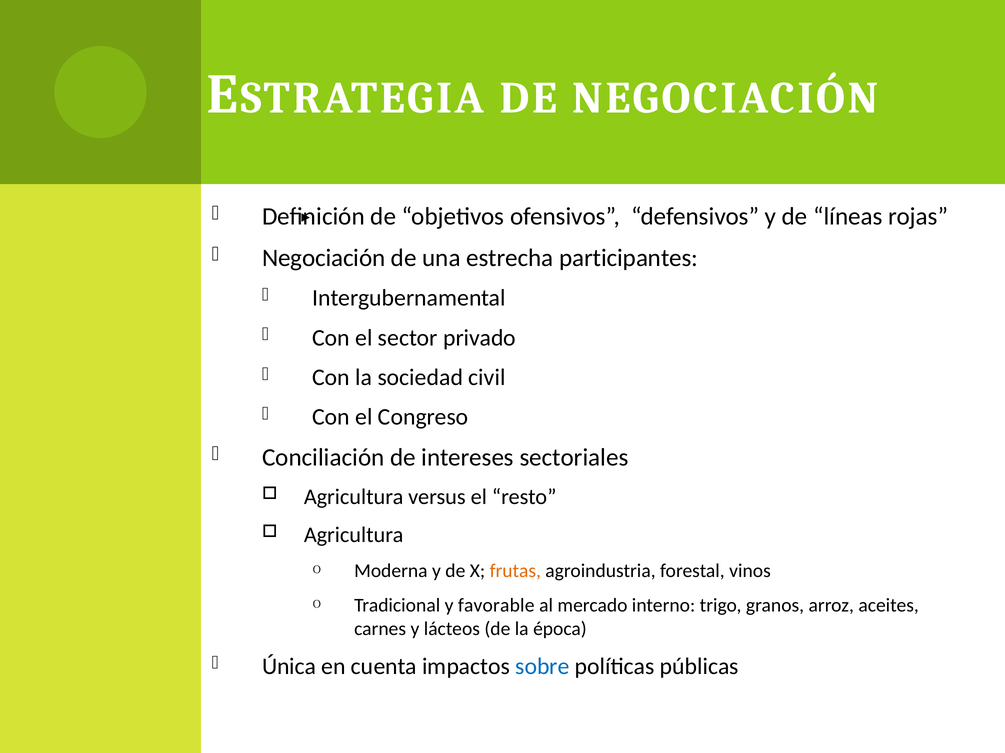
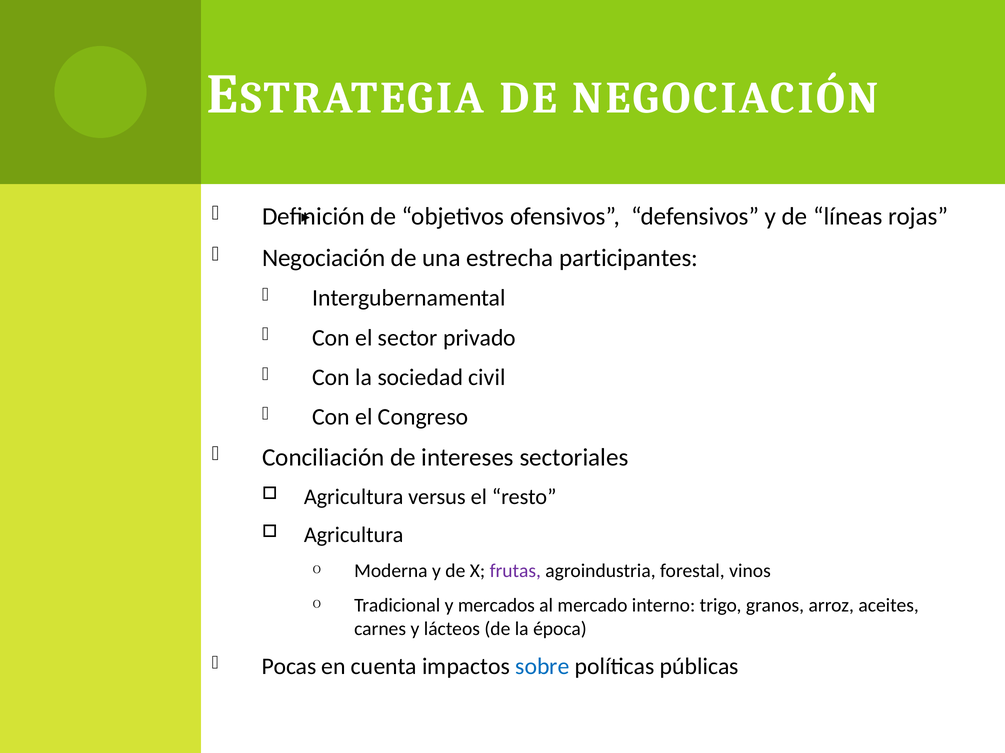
frutas colour: orange -> purple
favorable: favorable -> mercados
Única: Única -> Pocas
